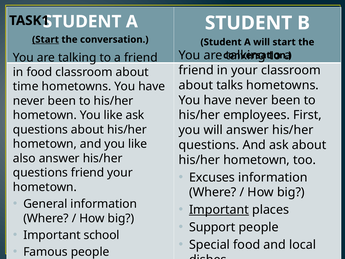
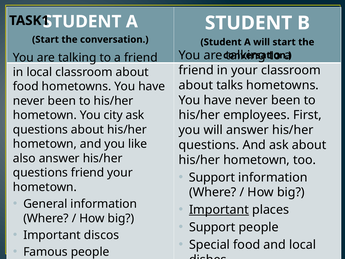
Start at (45, 39) underline: present -> none
in food: food -> local
time at (26, 86): time -> food
hometown You like: like -> city
Excuses at (212, 177): Excuses -> Support
school: school -> discos
